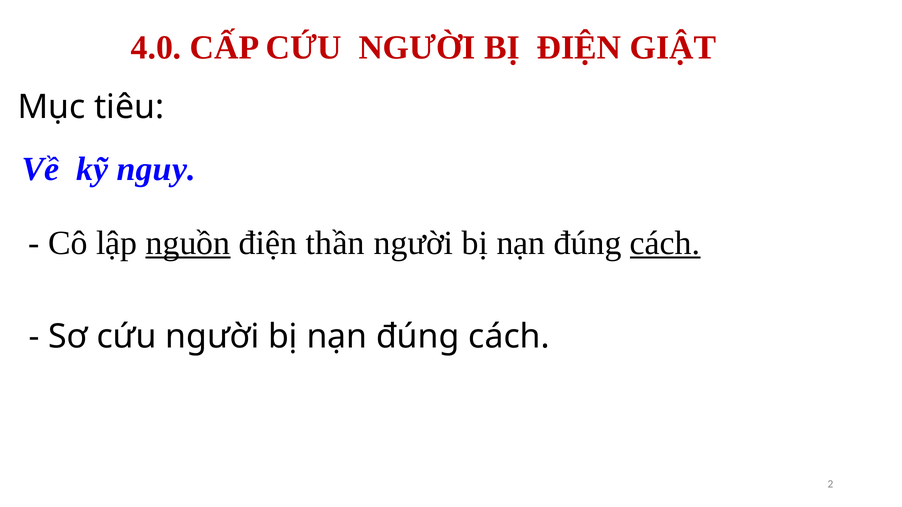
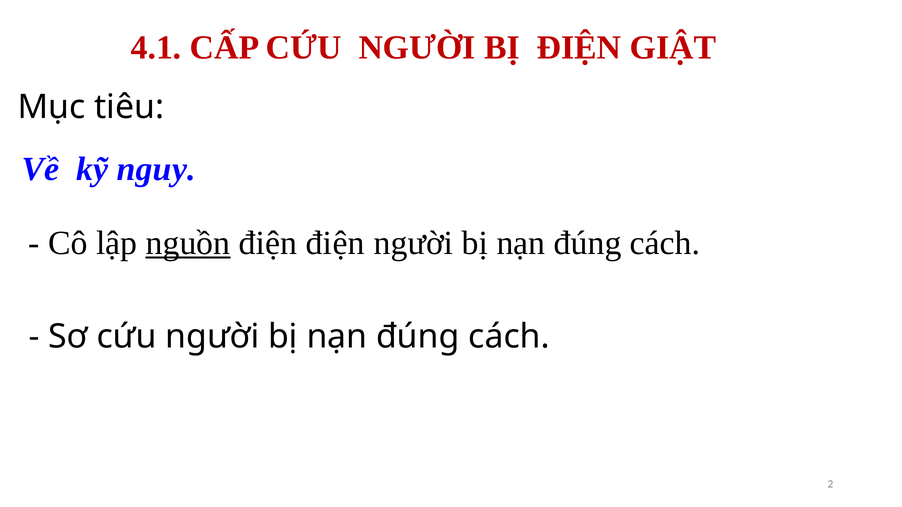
4.0: 4.0 -> 4.1
điện thần: thần -> điện
cách at (665, 243) underline: present -> none
